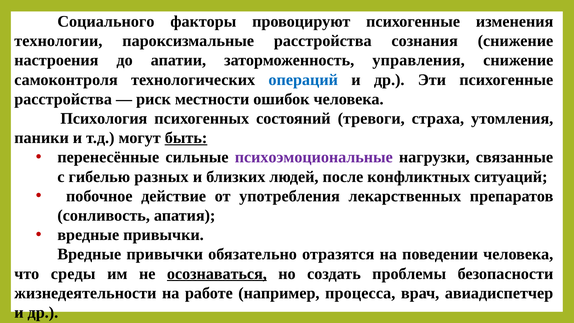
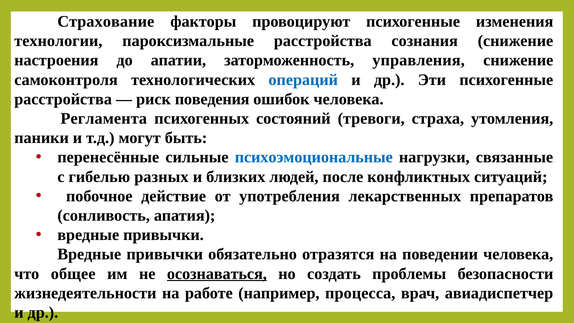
Социального: Социального -> Страхование
местности: местности -> поведения
Психология: Психология -> Регламента
быть underline: present -> none
психоэмоциональные colour: purple -> blue
среды: среды -> общее
